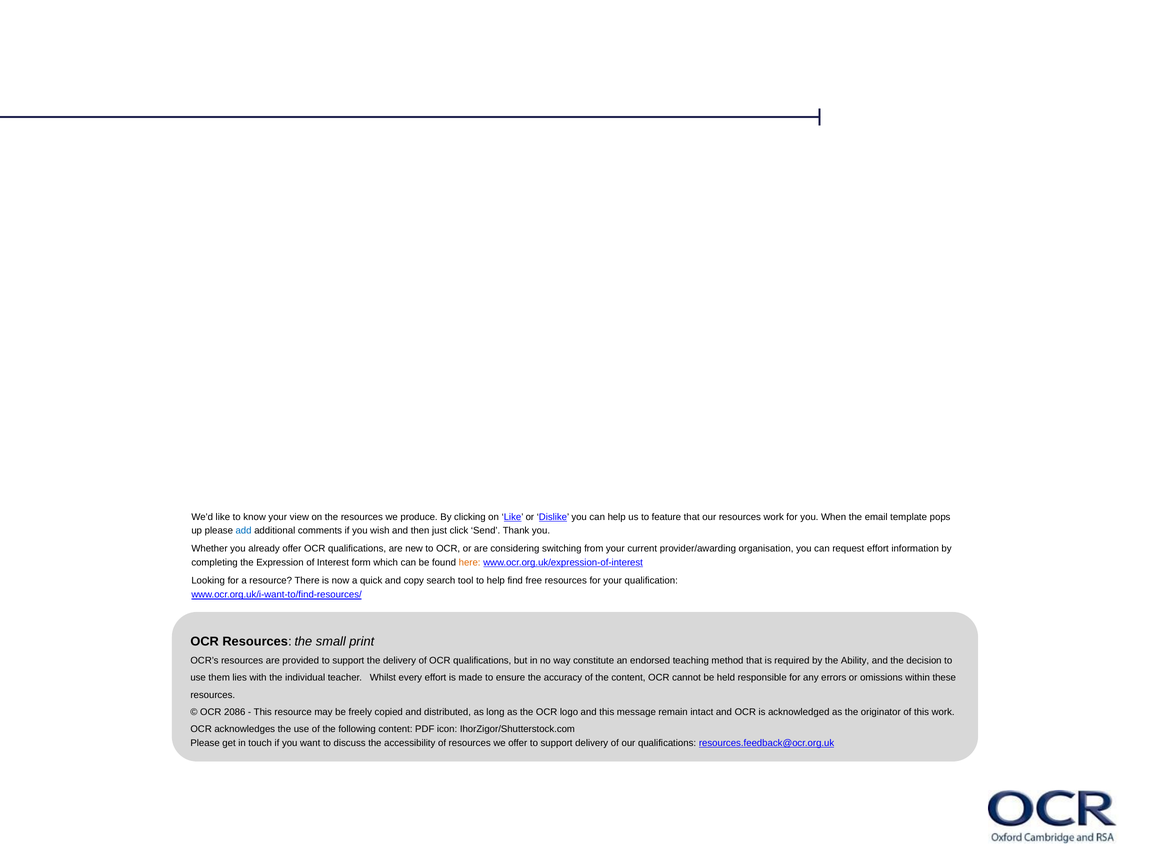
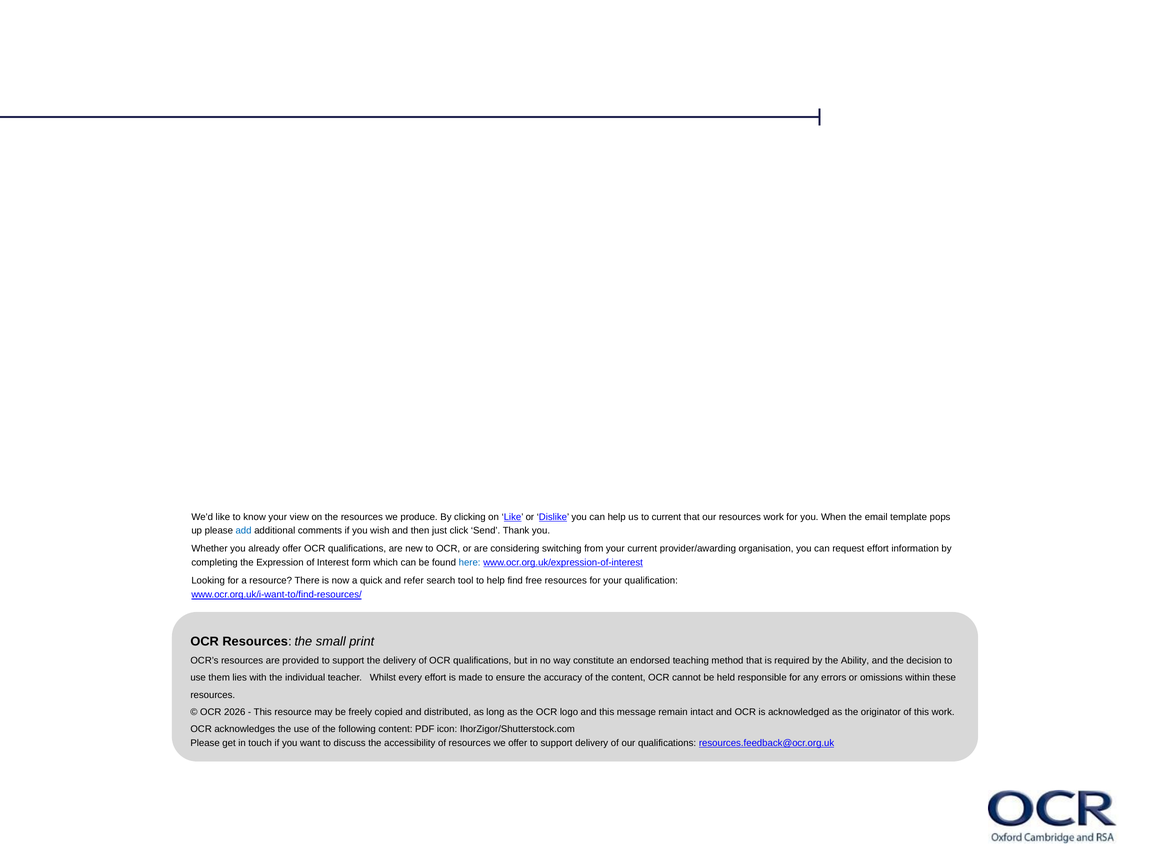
to feature: feature -> current
here colour: orange -> blue
copy: copy -> refer
2086: 2086 -> 2026
